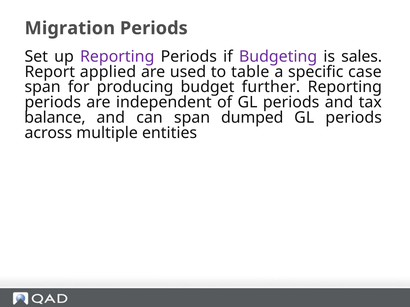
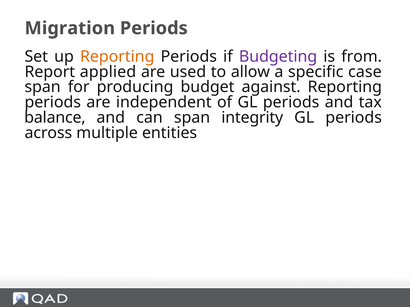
Reporting at (117, 57) colour: purple -> orange
sales: sales -> from
table: table -> allow
further: further -> against
dumped: dumped -> integrity
